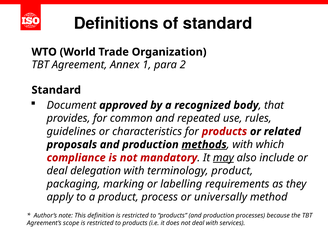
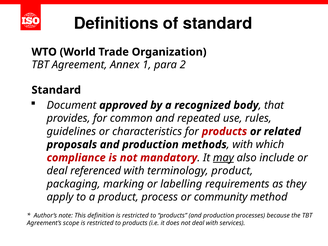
methods underline: present -> none
delegation: delegation -> referenced
universally: universally -> community
